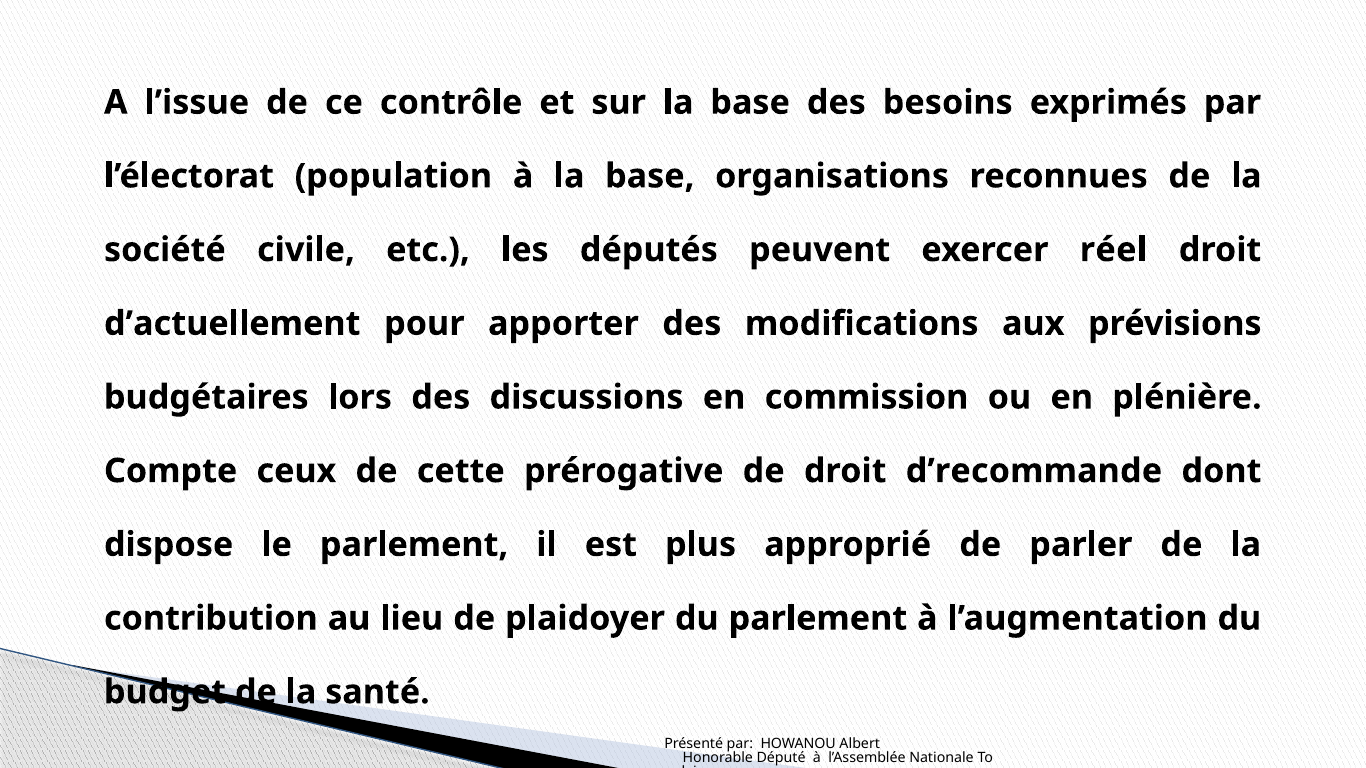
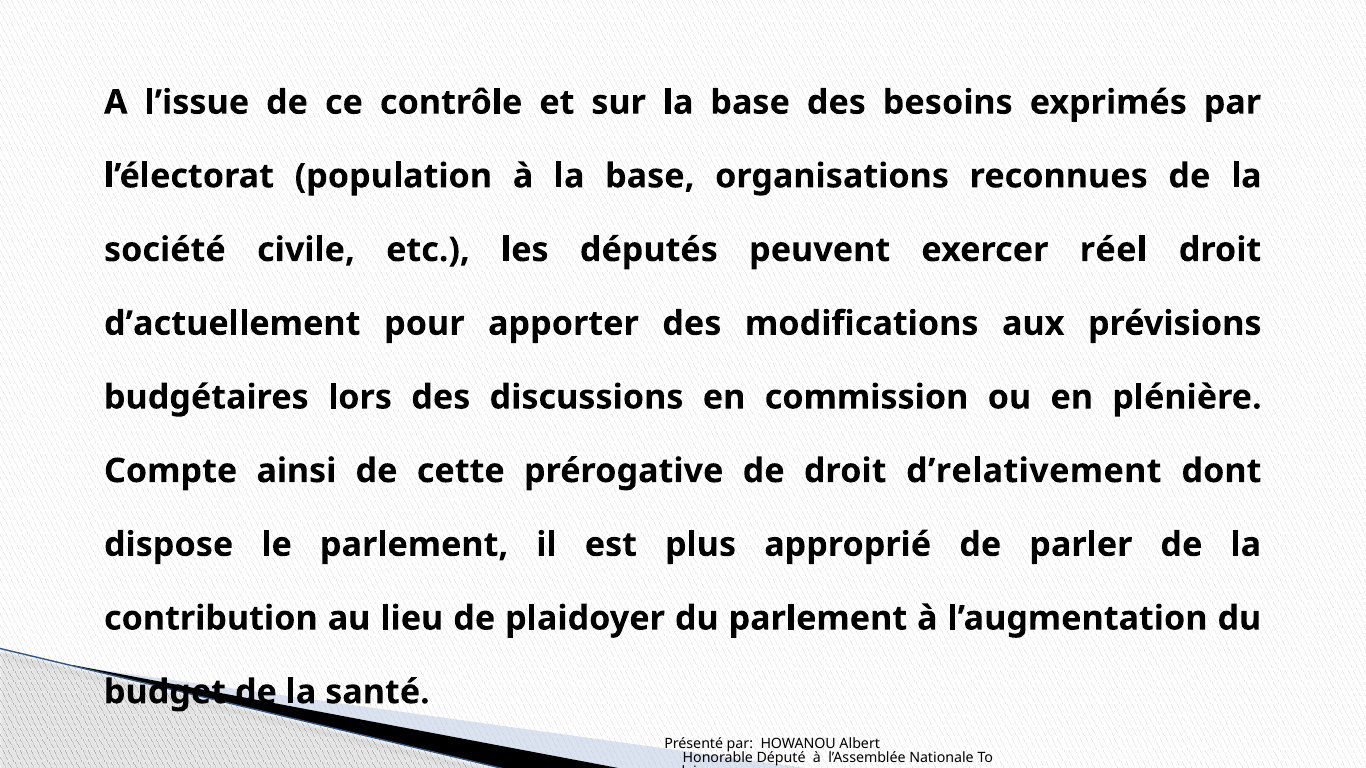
ceux: ceux -> ainsi
d’recommande: d’recommande -> d’relativement
